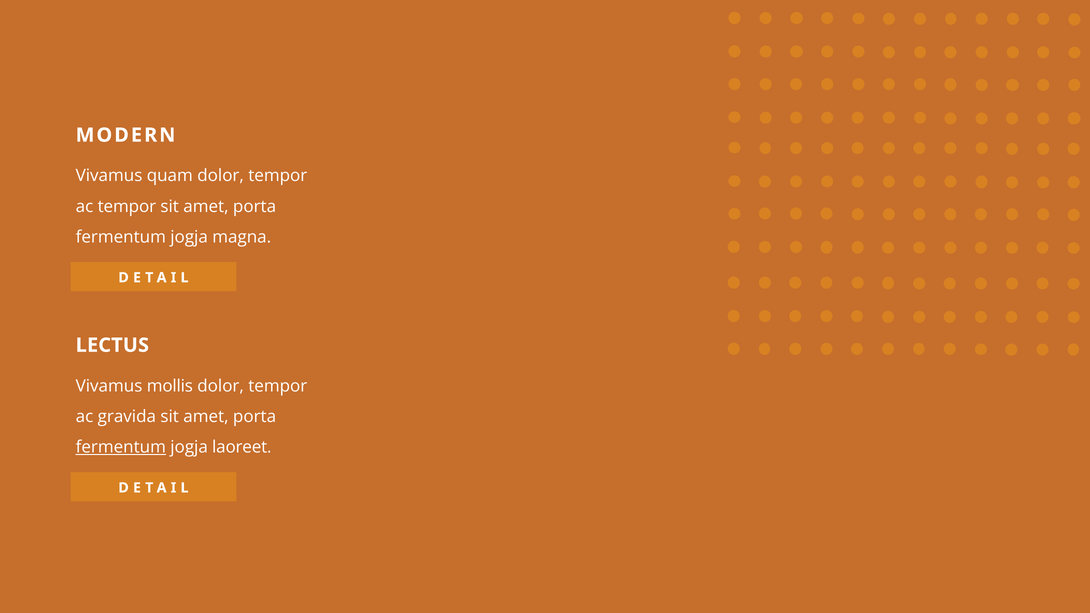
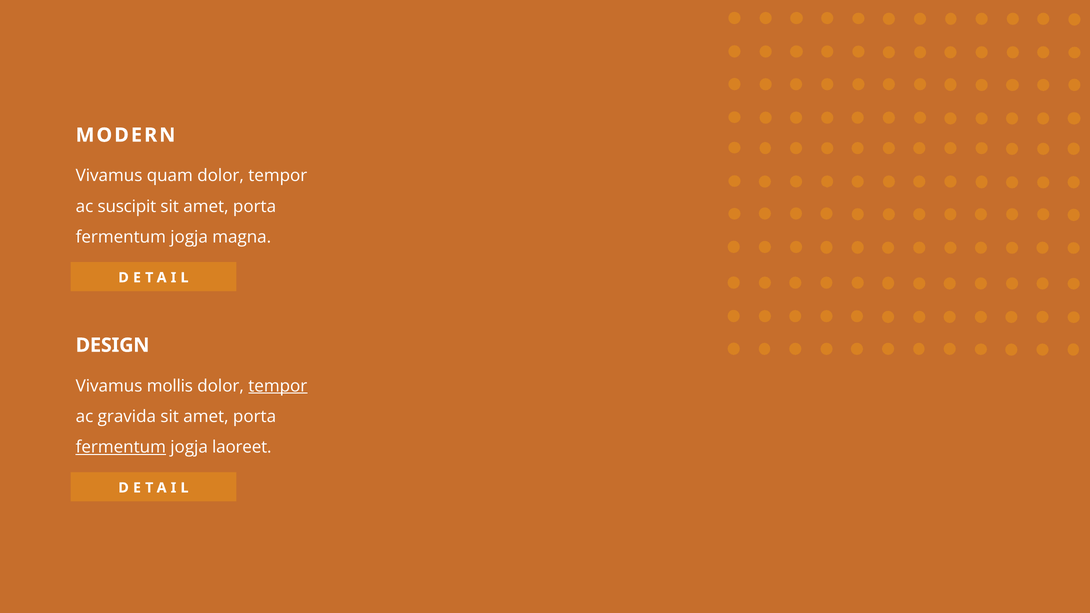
ac tempor: tempor -> suscipit
LECTUS: LECTUS -> DESIGN
tempor at (278, 386) underline: none -> present
